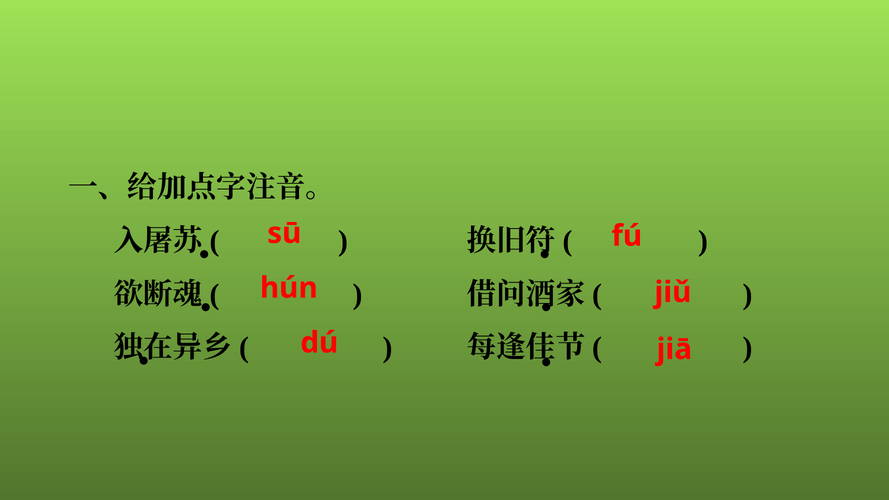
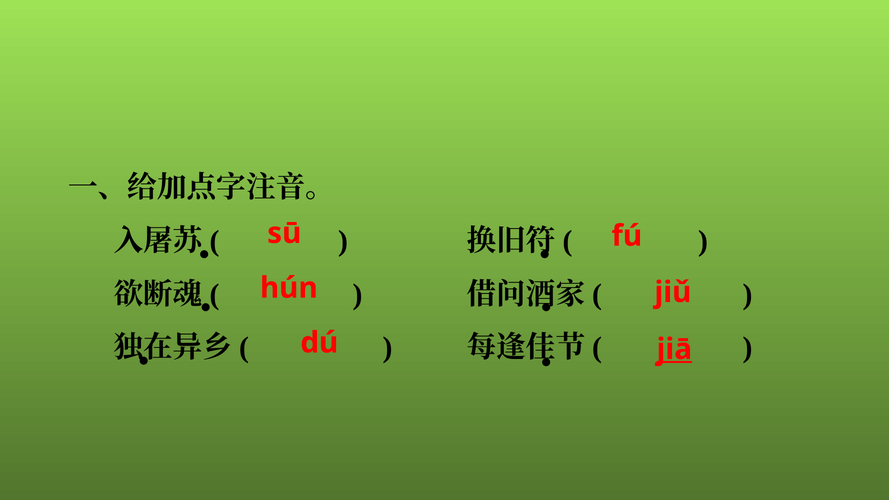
jiā underline: none -> present
